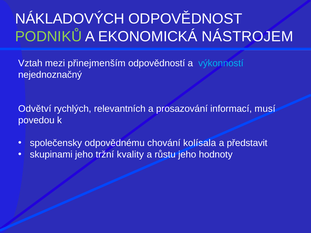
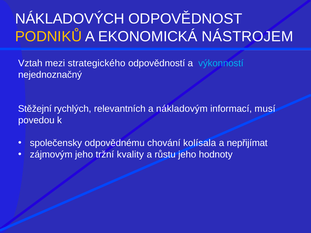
PODNIKŮ colour: light green -> yellow
přinejmenším: přinejmenším -> strategického
Odvětví: Odvětví -> Stěžejní
prosazování: prosazování -> nákladovým
představit: představit -> nepřijímat
skupinami: skupinami -> zájmovým
